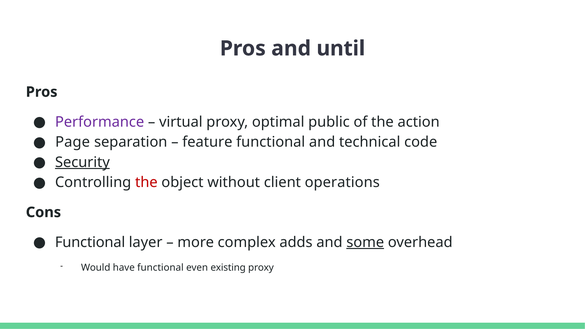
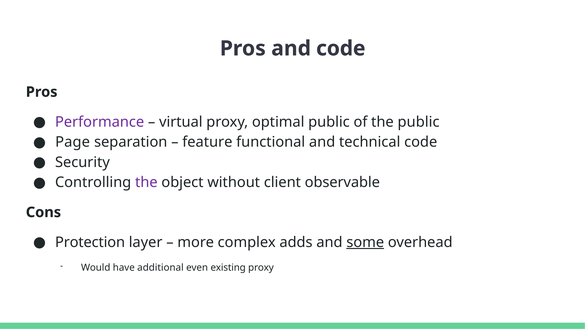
and until: until -> code
the action: action -> public
Security underline: present -> none
the at (146, 182) colour: red -> purple
operations: operations -> observable
Functional at (90, 242): Functional -> Protection
have functional: functional -> additional
